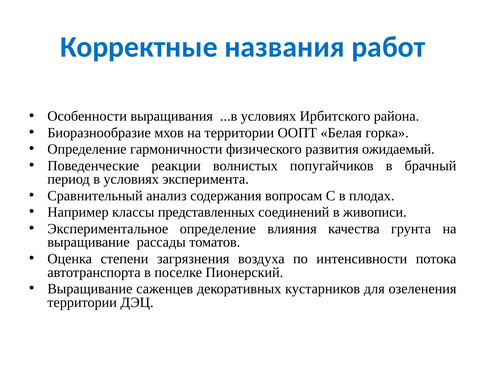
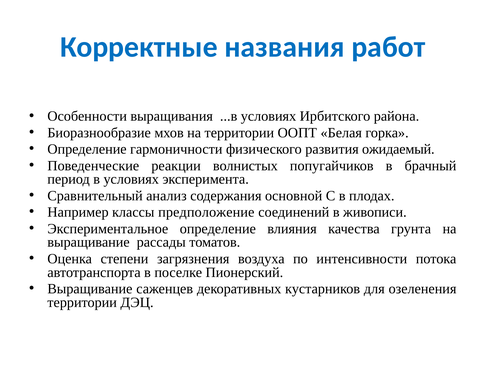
вопросам: вопросам -> основной
представленных: представленных -> предположение
